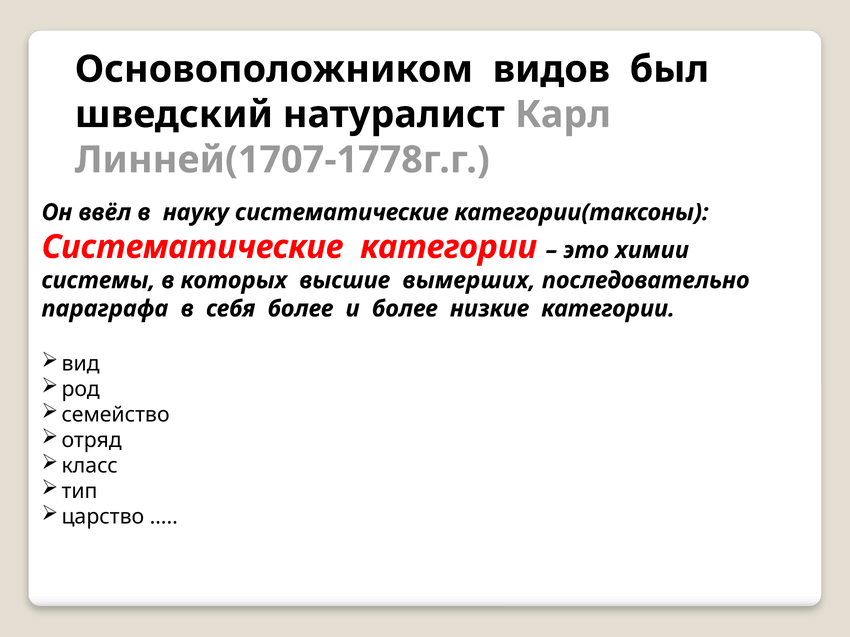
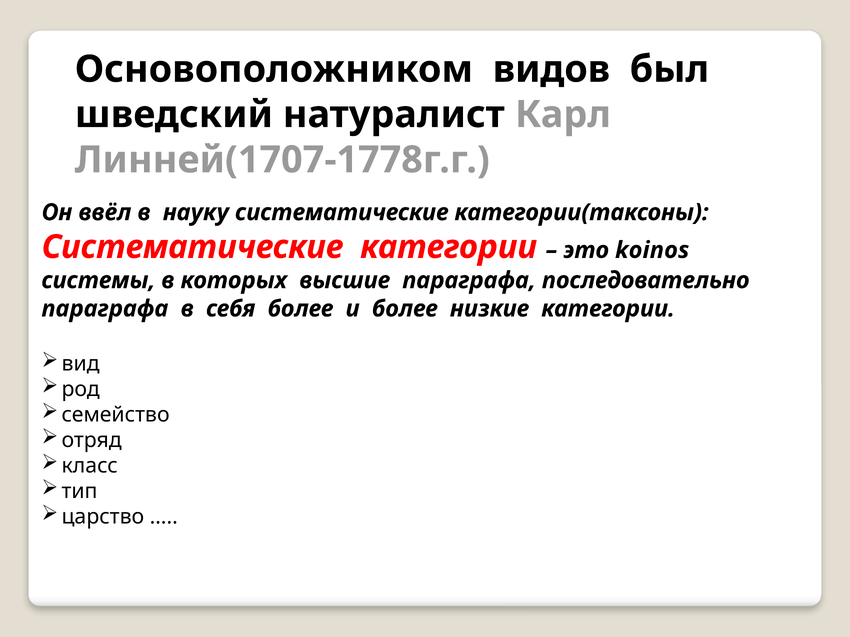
химии: химии -> koinos
высшие вымерших: вымерших -> параграфа
